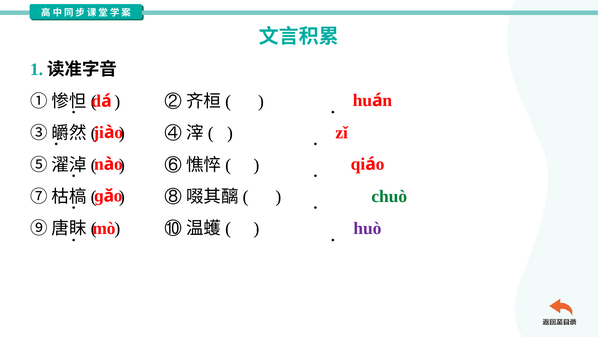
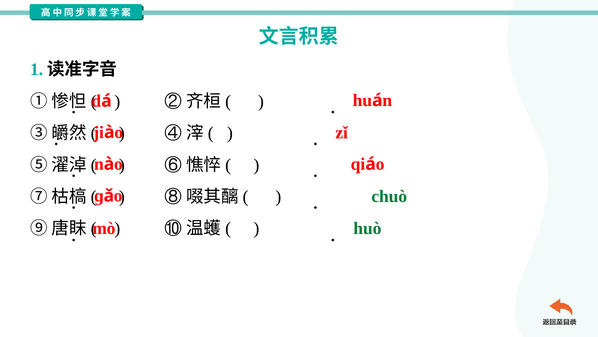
huò colour: purple -> green
